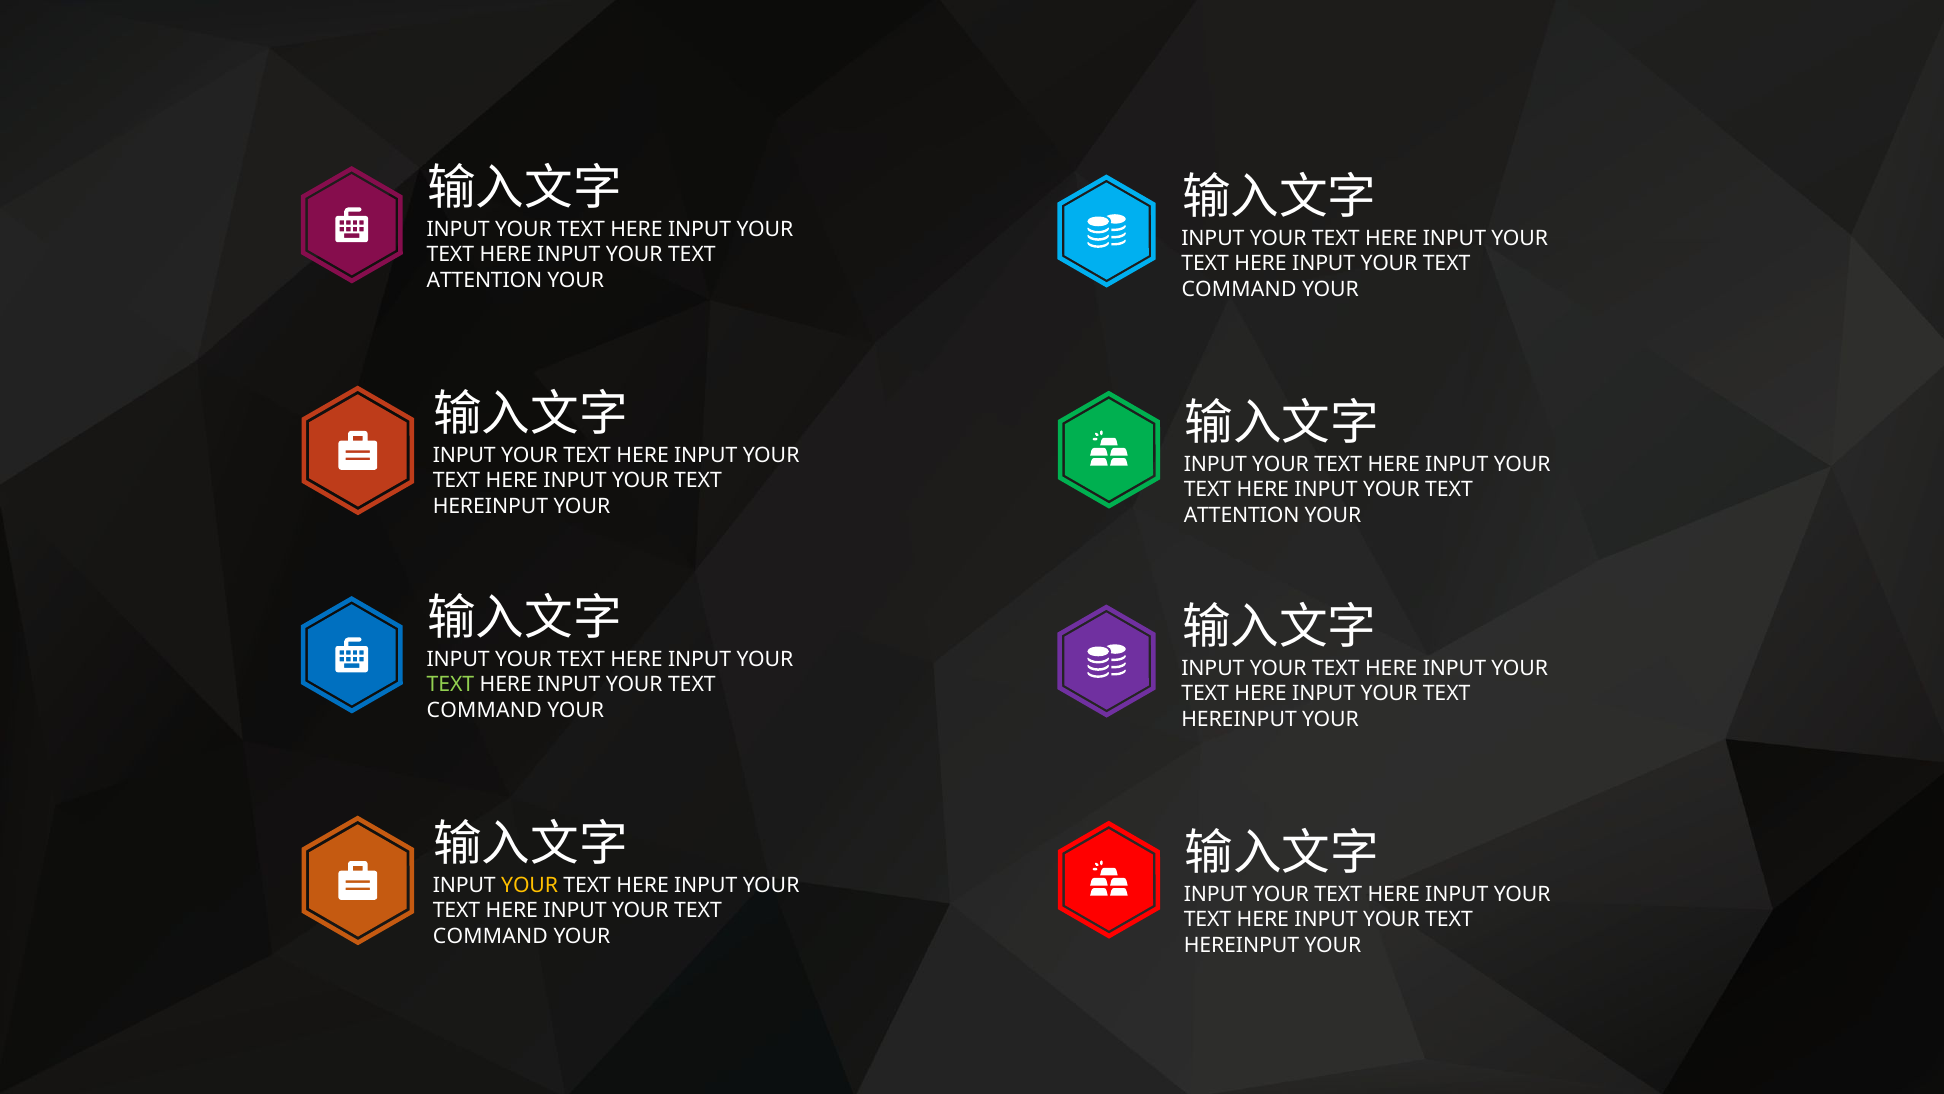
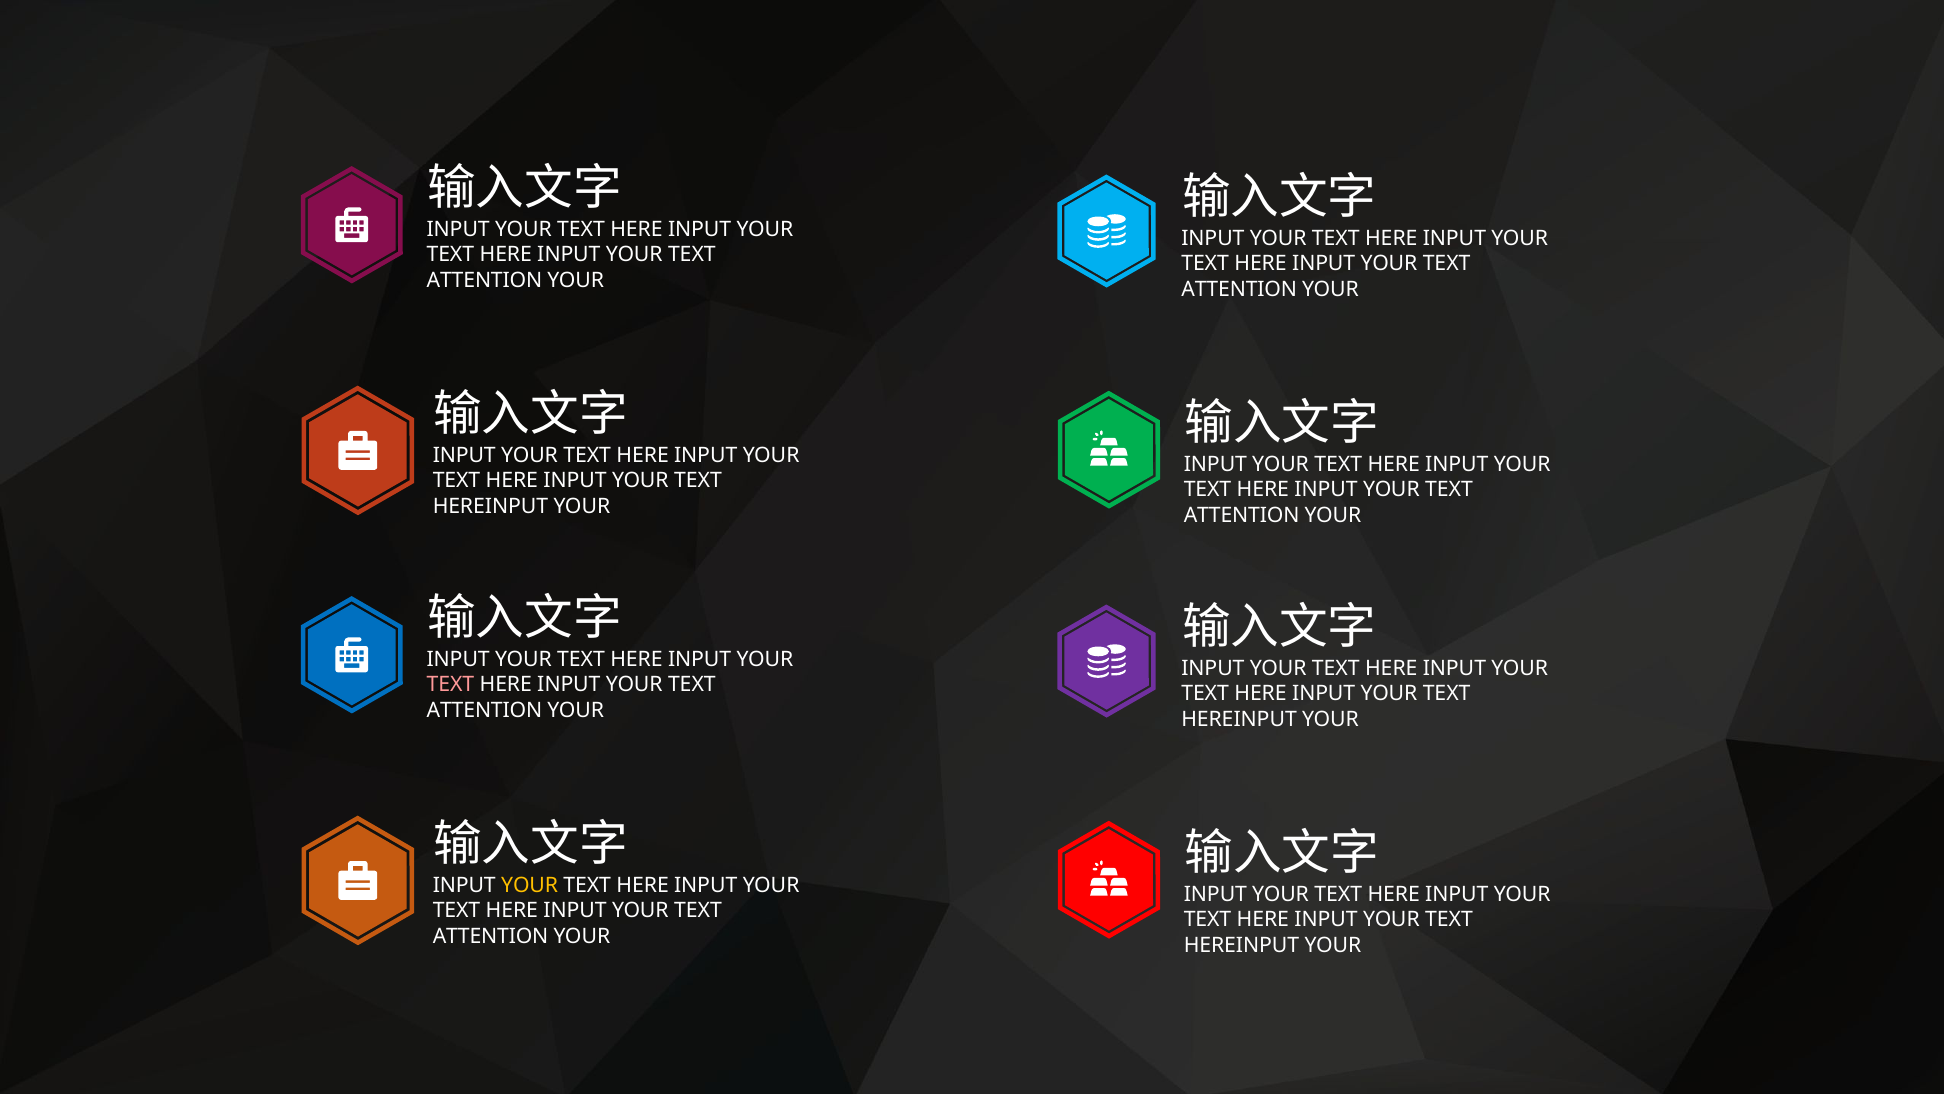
COMMAND at (1239, 289): COMMAND -> ATTENTION
TEXT at (450, 684) colour: light green -> pink
COMMAND at (484, 710): COMMAND -> ATTENTION
COMMAND at (490, 936): COMMAND -> ATTENTION
